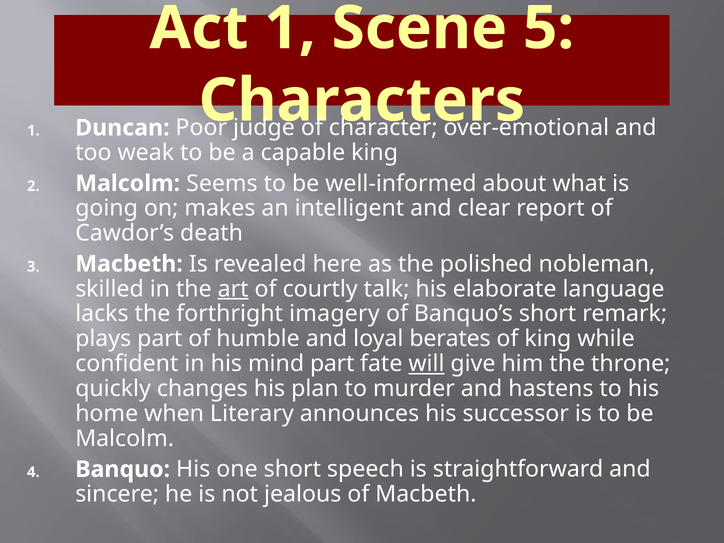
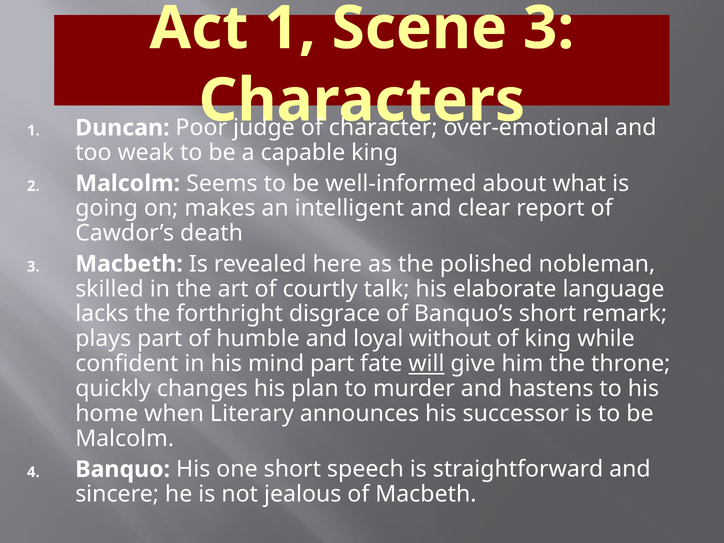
Scene 5: 5 -> 3
art underline: present -> none
imagery: imagery -> disgrace
berates: berates -> without
